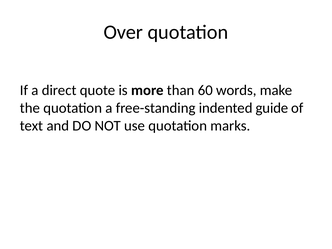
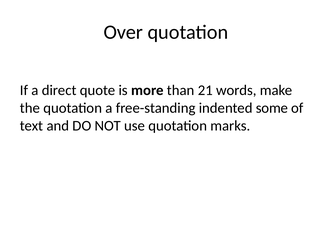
60: 60 -> 21
guide: guide -> some
